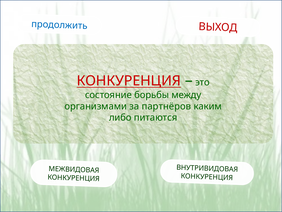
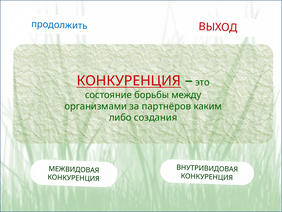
питаются: питаются -> создания
